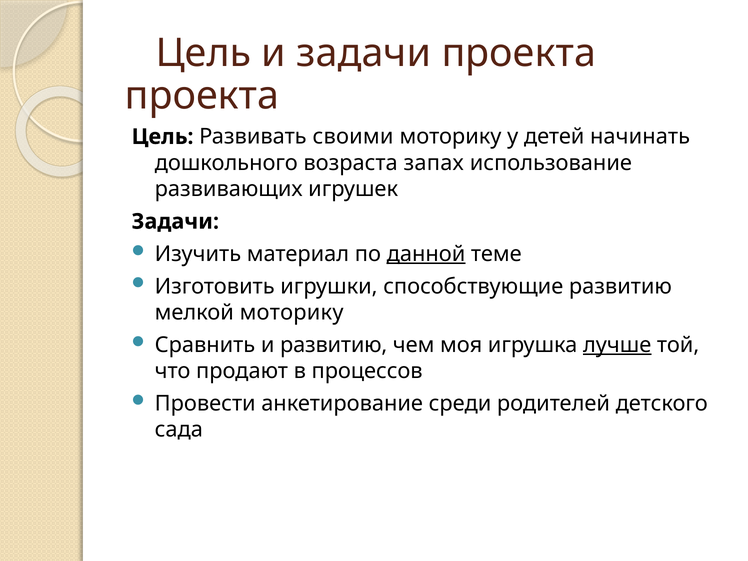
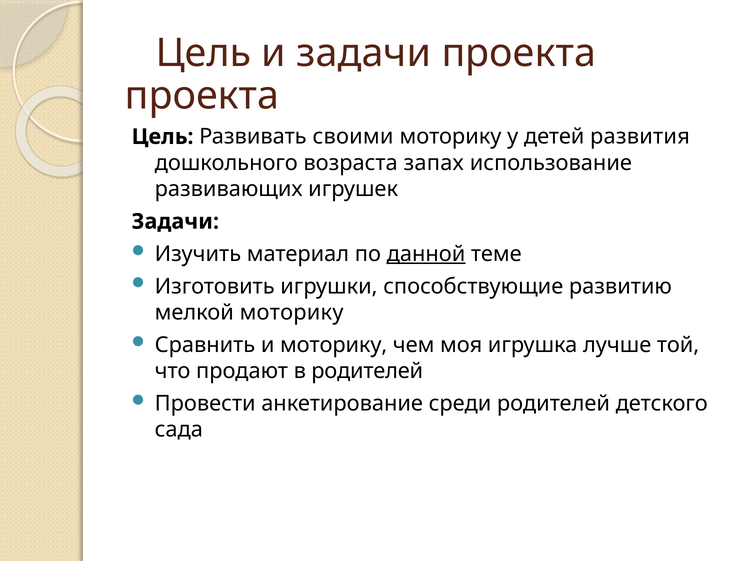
начинать: начинать -> развития
и развитию: развитию -> моторику
лучше underline: present -> none
в процессов: процессов -> родителей
